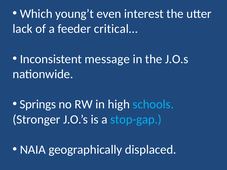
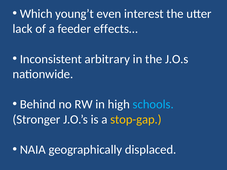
critical…: critical… -> effects…
message: message -> arbitrary
Springs: Springs -> Behind
stop-gap colour: light blue -> yellow
